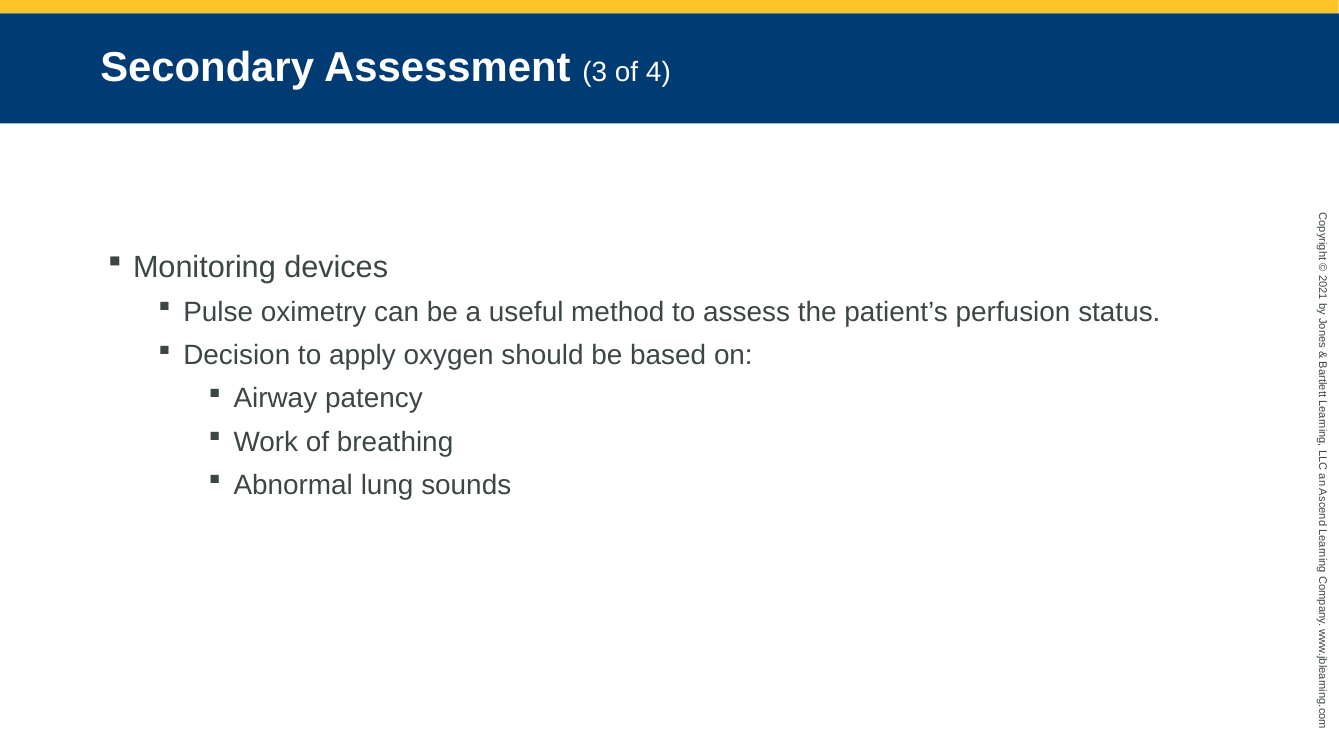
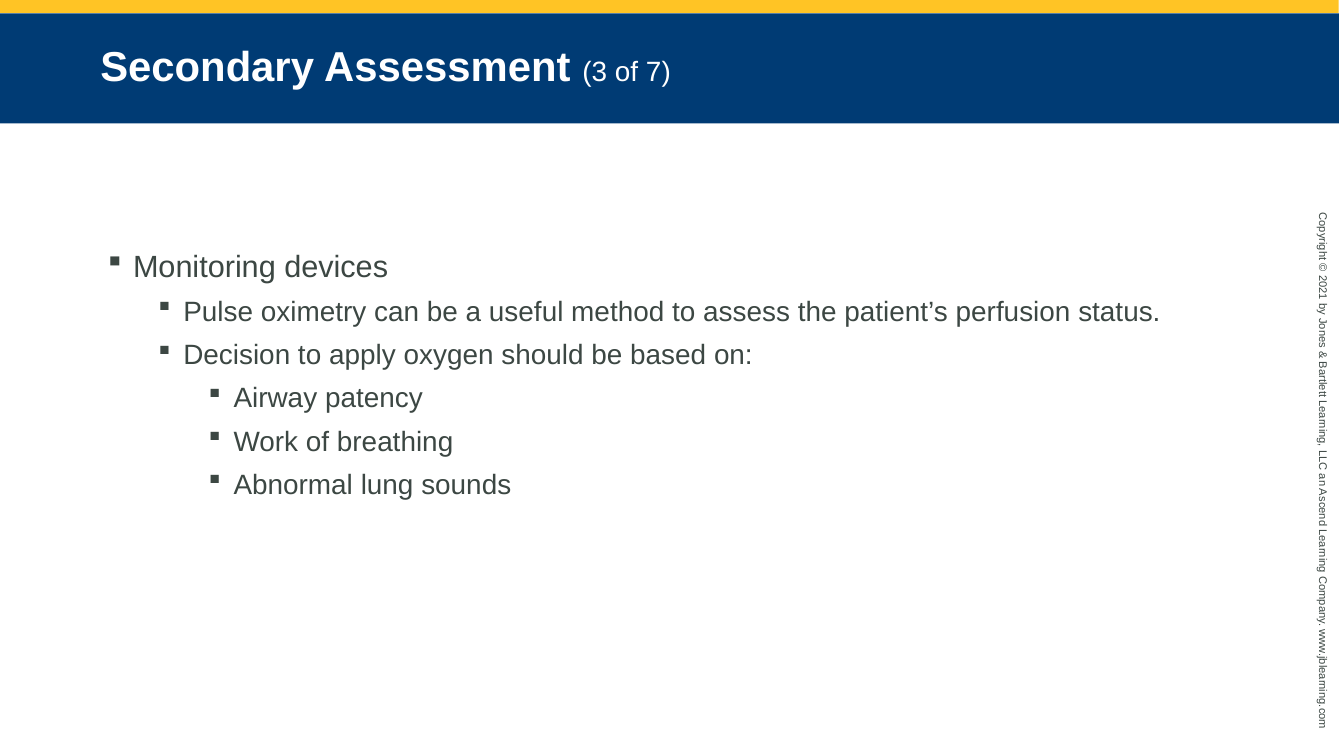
4: 4 -> 7
